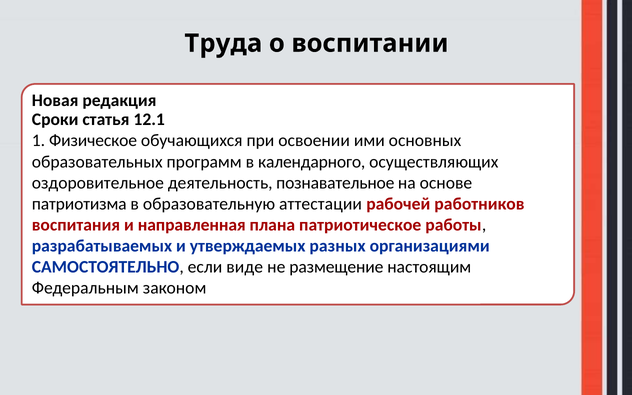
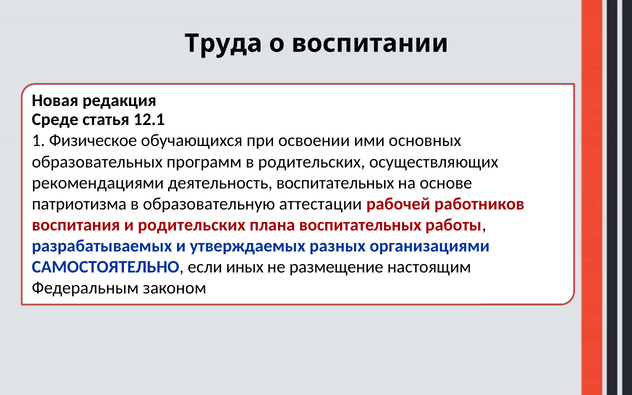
Сроки: Сроки -> Среде
в календарного: календарного -> родительских
оздоровительное: оздоровительное -> рекомендациями
деятельность познавательное: познавательное -> воспитательных
и направленная: направленная -> родительских
плана патриотическое: патриотическое -> воспитательных
виде: виде -> иных
